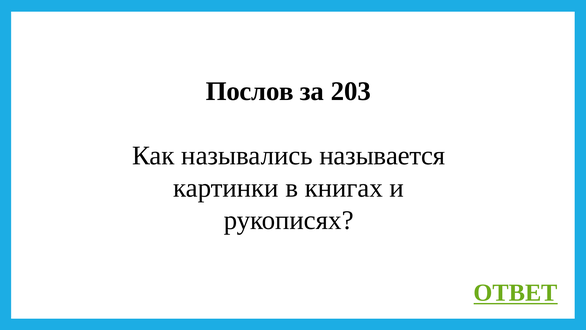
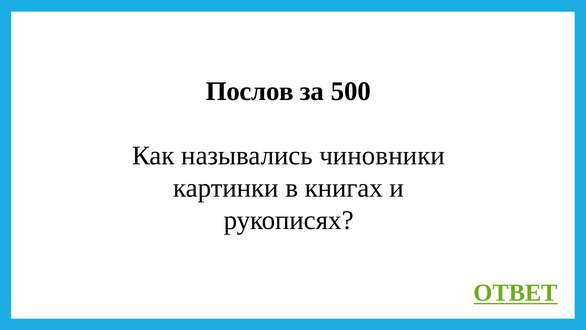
203: 203 -> 500
называется: называется -> чиновники
